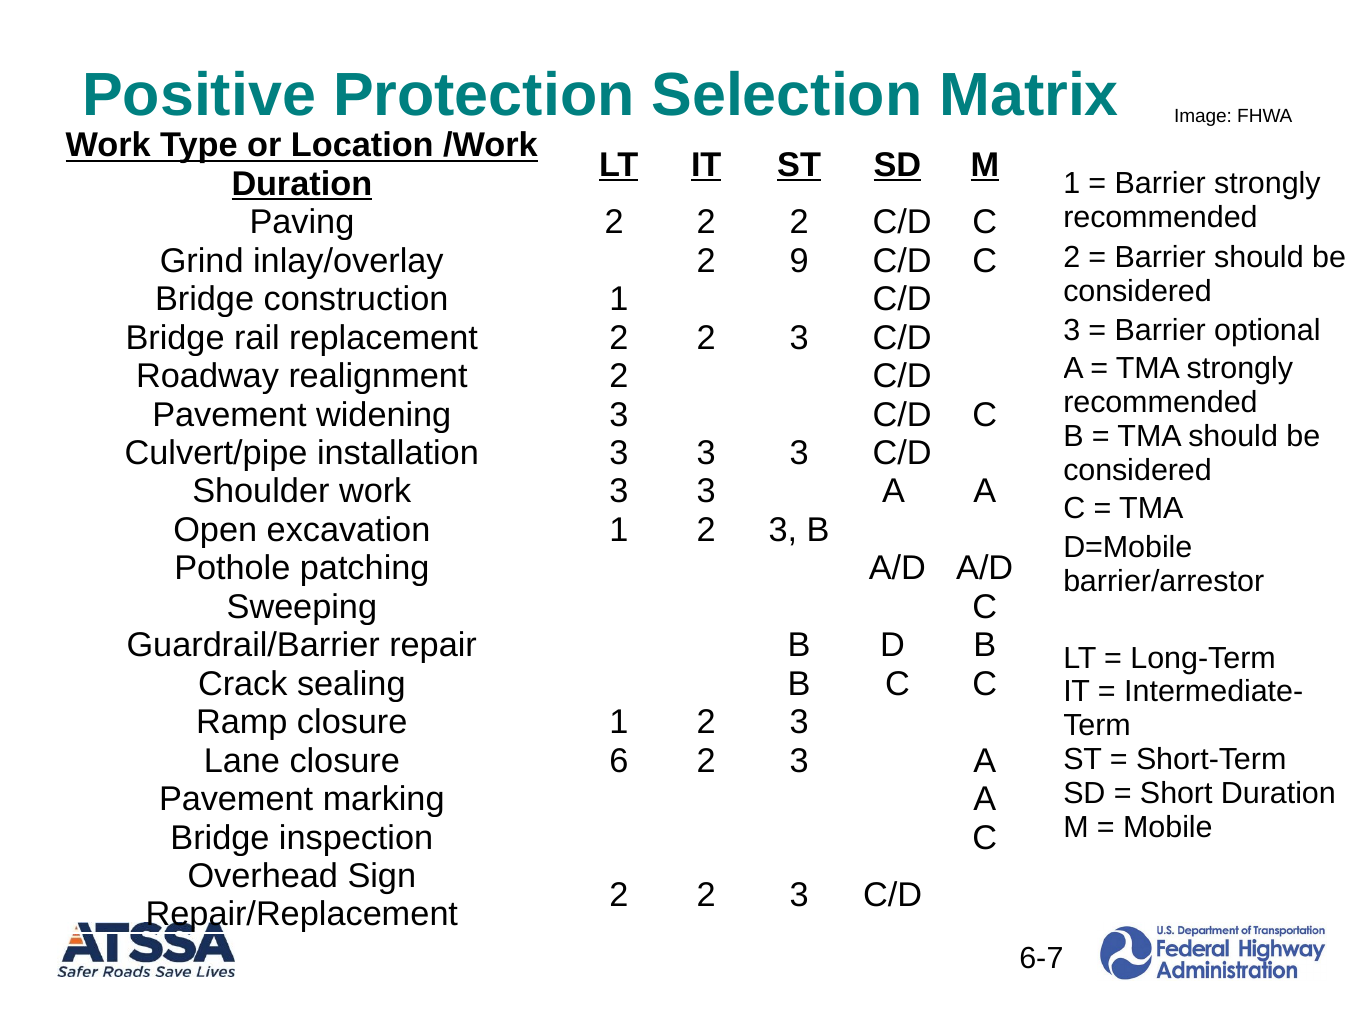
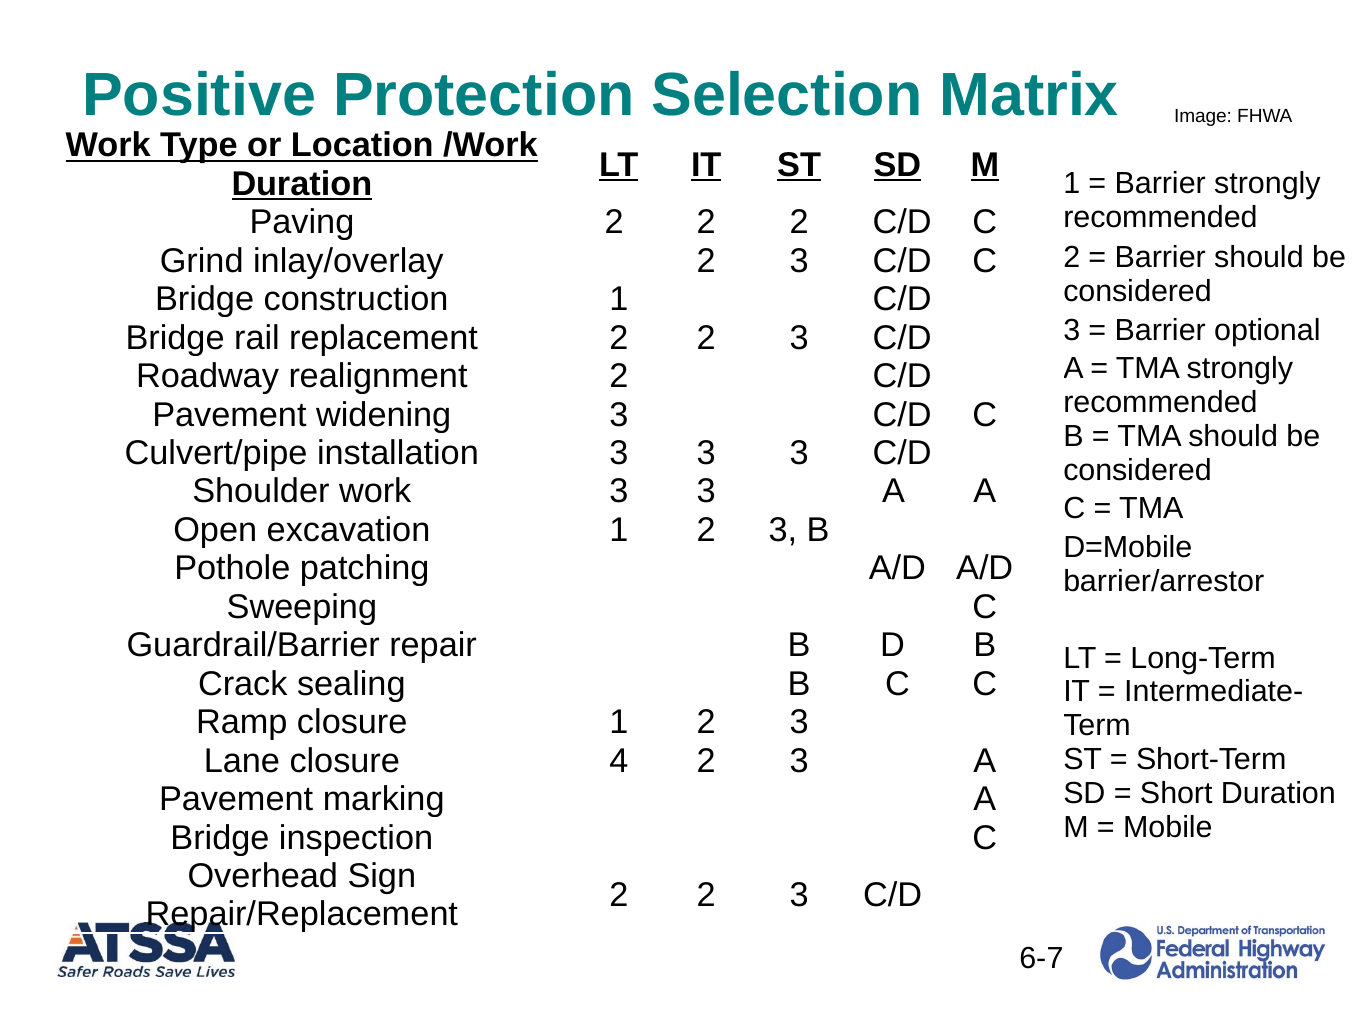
inlay/overlay 2 9: 9 -> 3
6: 6 -> 4
